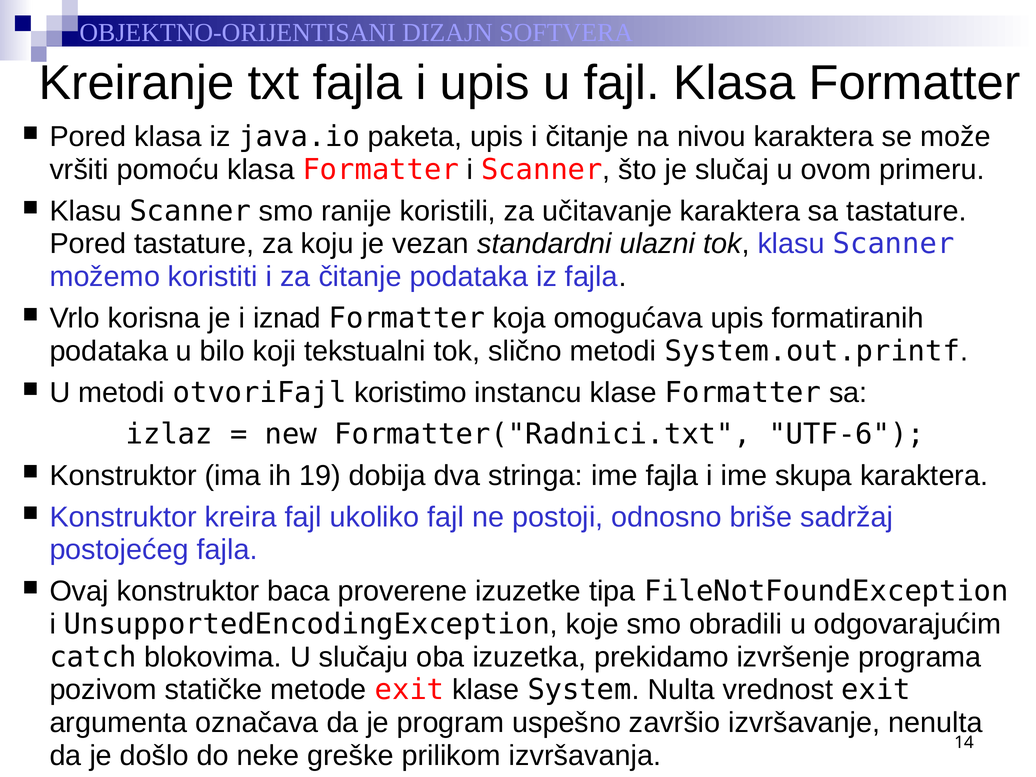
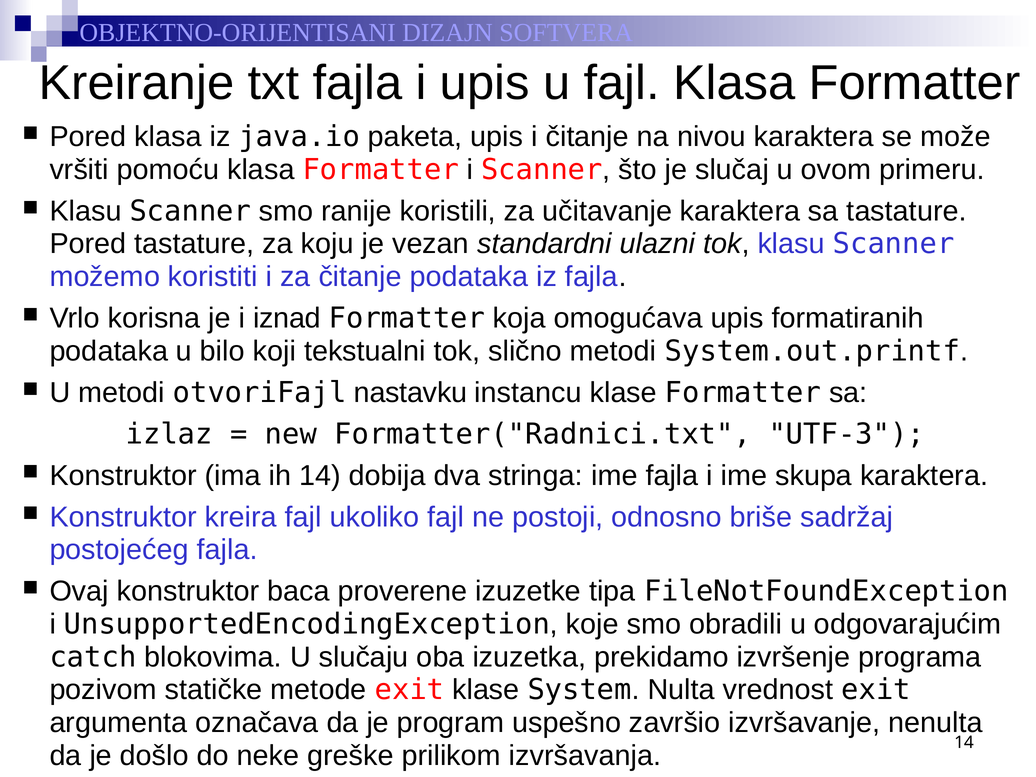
koristimo: koristimo -> nastavku
UTF-6: UTF-6 -> UTF-3
ih 19: 19 -> 14
